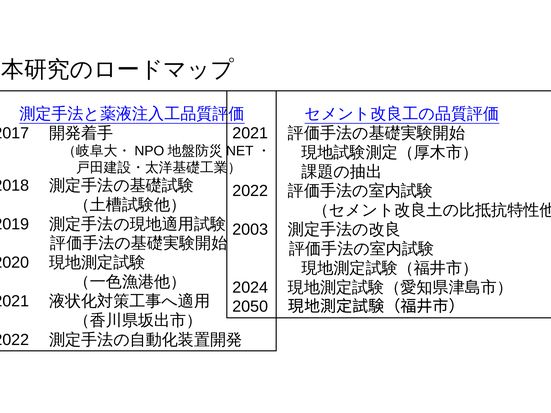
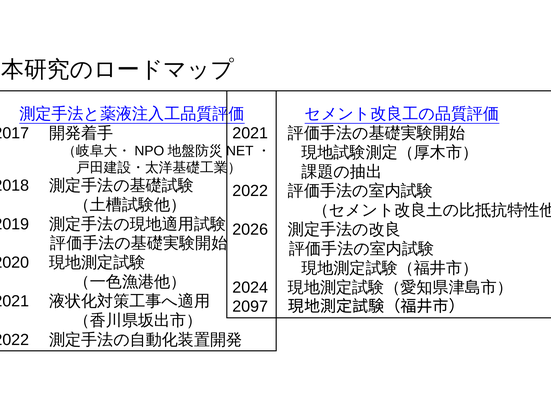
2003: 2003 -> 2026
2050: 2050 -> 2097
